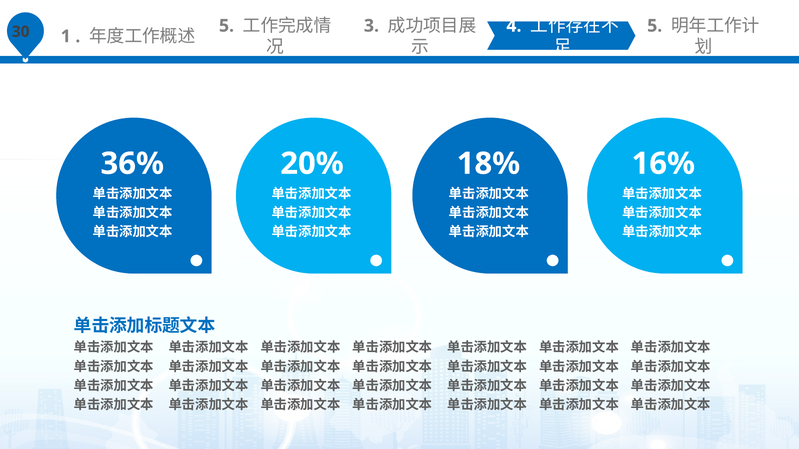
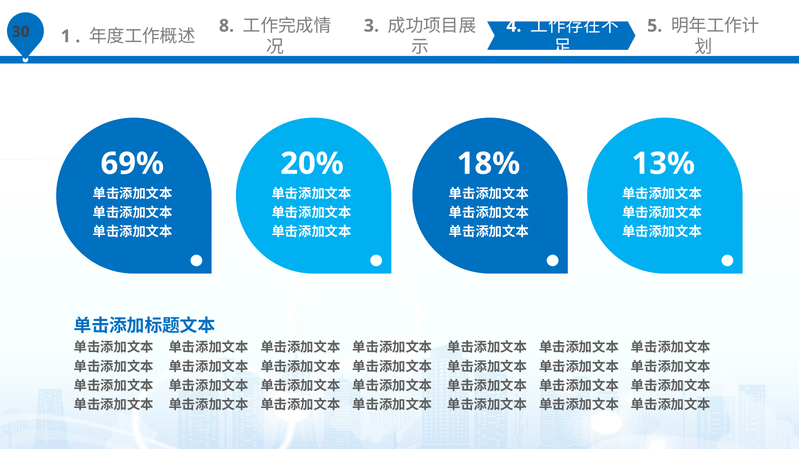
5 at (226, 26): 5 -> 8
36%: 36% -> 69%
16%: 16% -> 13%
